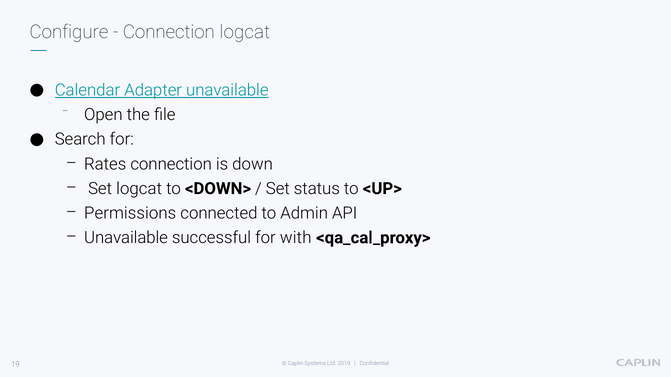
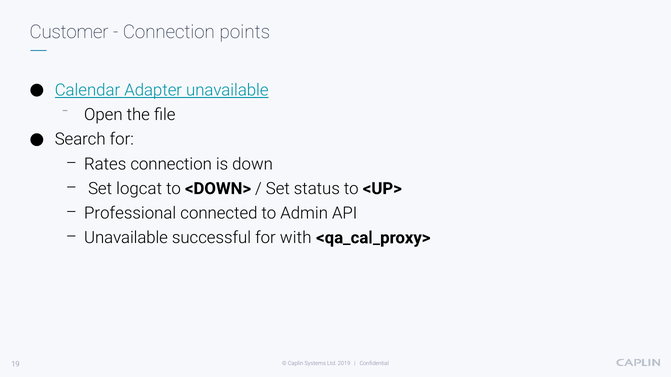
Configure: Configure -> Customer
Connection logcat: logcat -> points
Permissions: Permissions -> Professional
